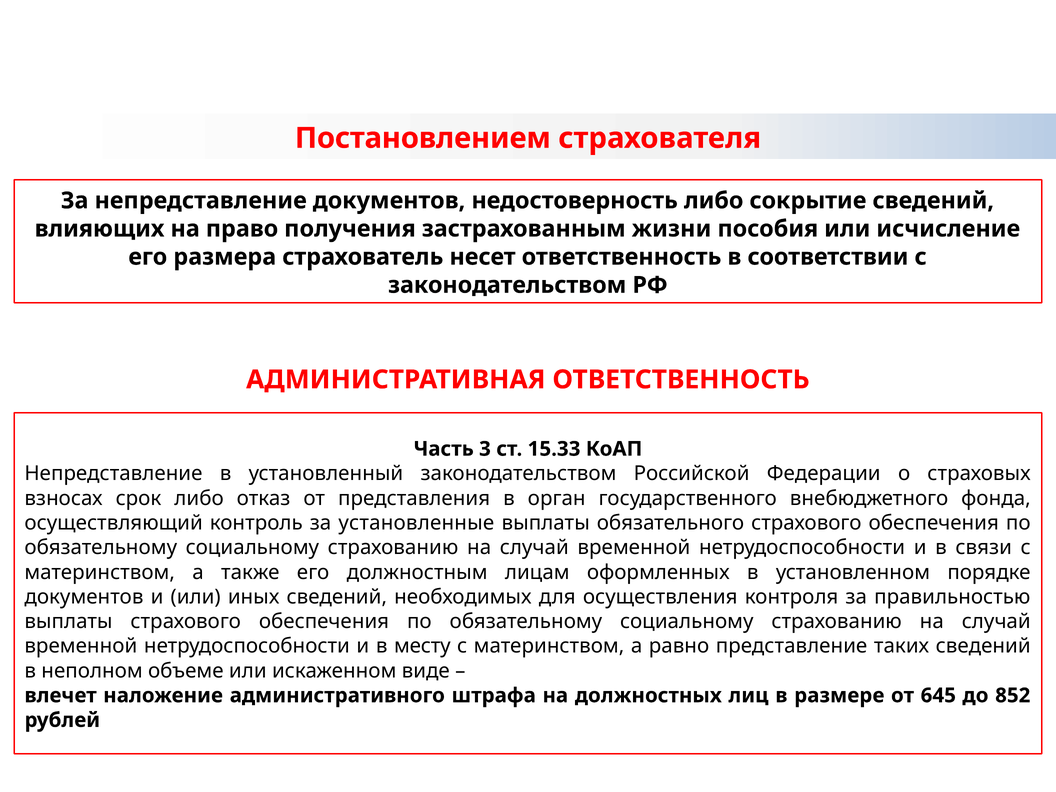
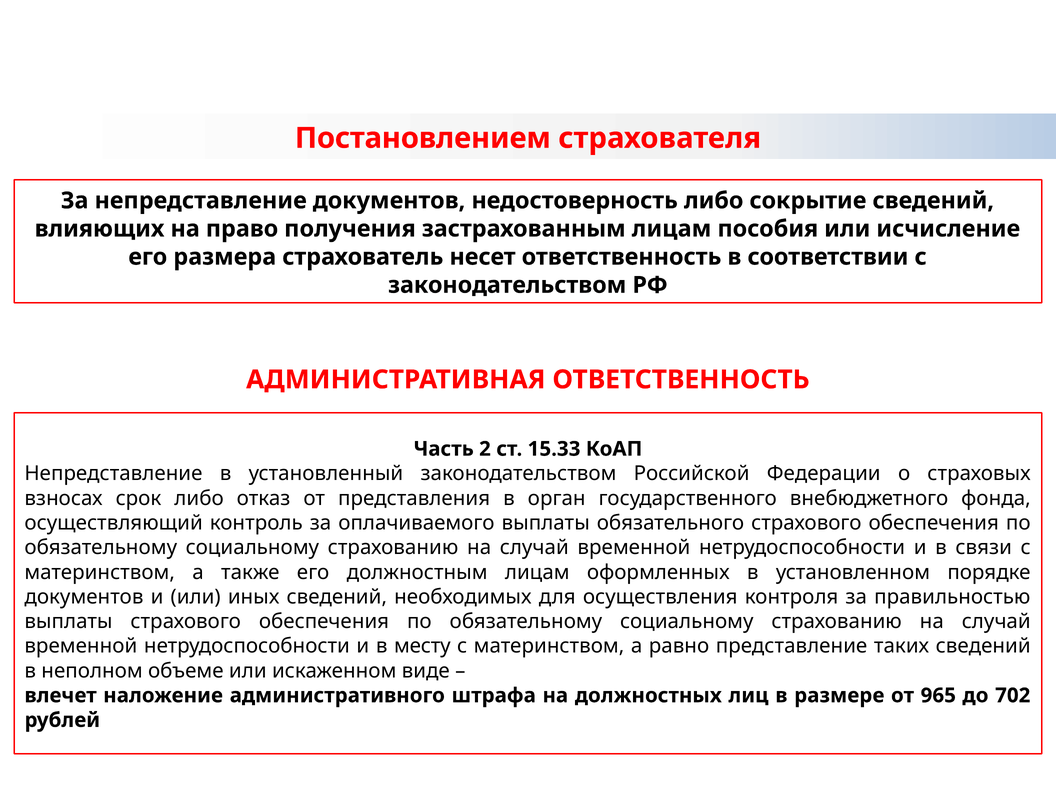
застрахованным жизни: жизни -> лицам
3: 3 -> 2
установленные: установленные -> оплачиваемого
645: 645 -> 965
852: 852 -> 702
